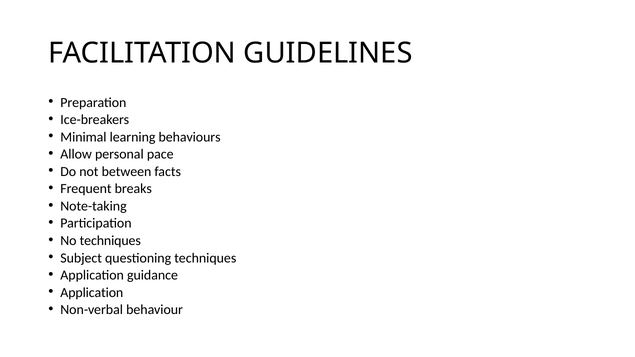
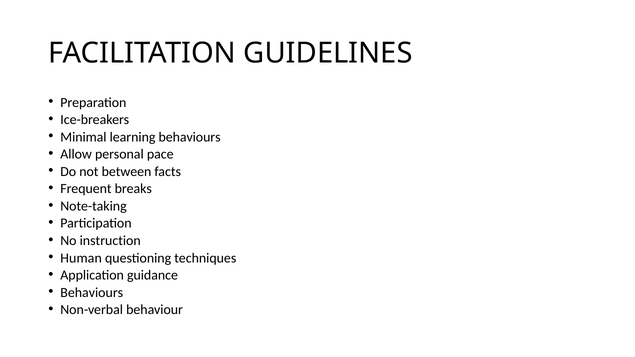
No techniques: techniques -> instruction
Subject: Subject -> Human
Application at (92, 293): Application -> Behaviours
